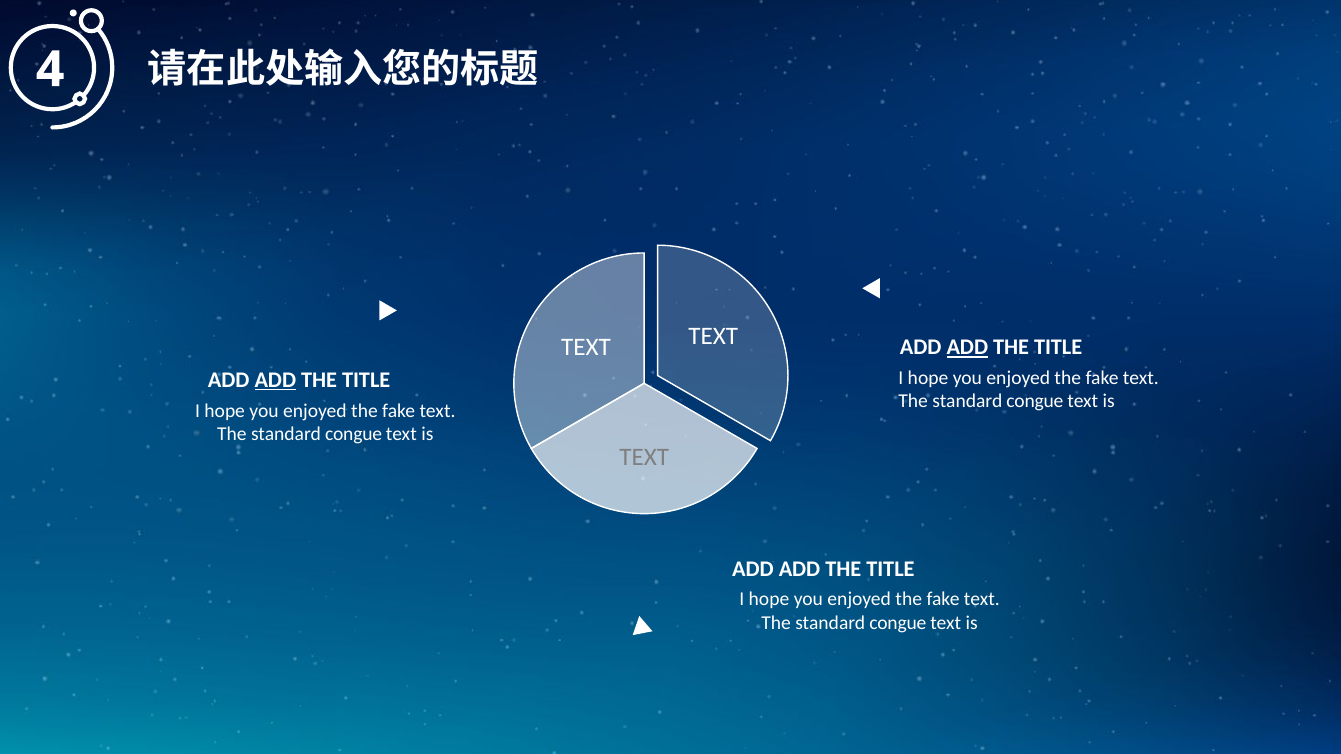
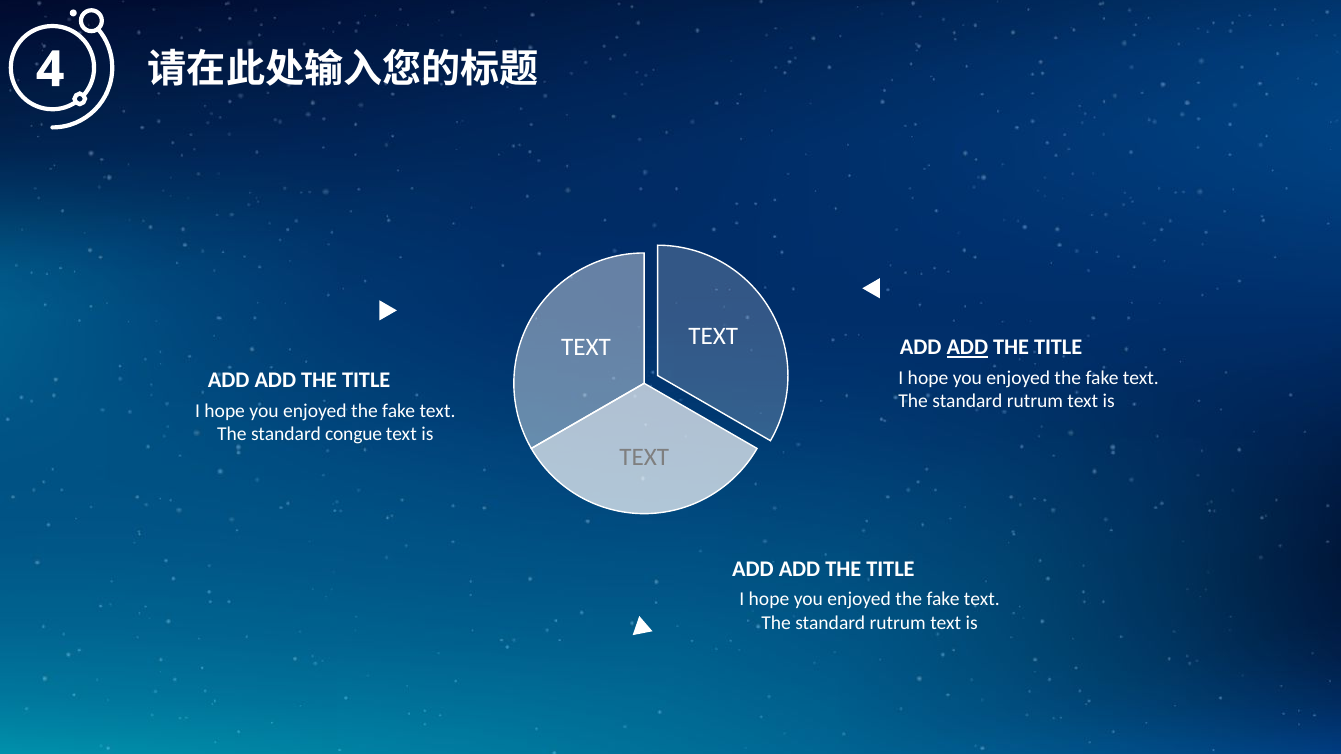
ADD at (275, 380) underline: present -> none
congue at (1035, 402): congue -> rutrum
congue at (898, 623): congue -> rutrum
